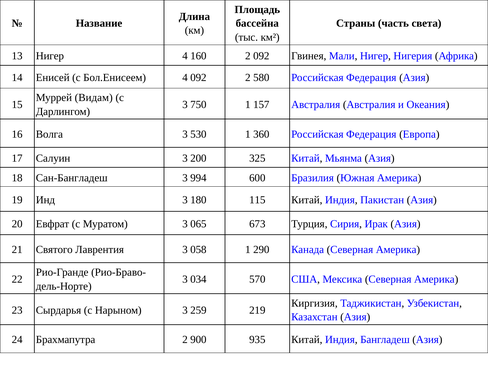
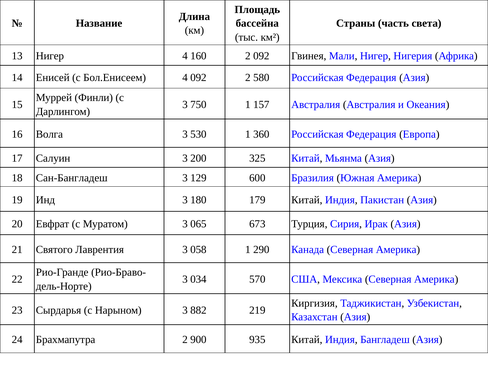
Видам: Видам -> Финли
994: 994 -> 129
115: 115 -> 179
259: 259 -> 882
